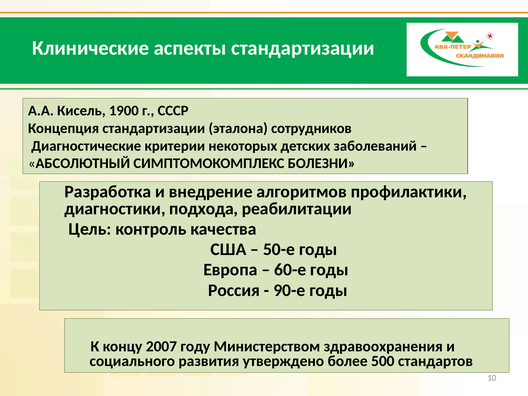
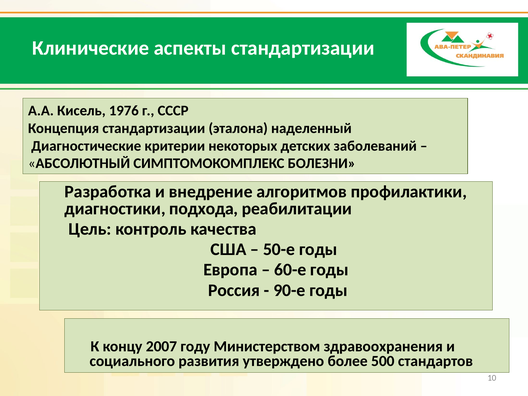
1900: 1900 -> 1976
сотрудников: сотрудников -> наделенный
